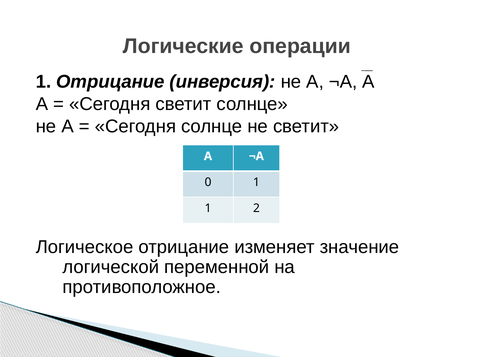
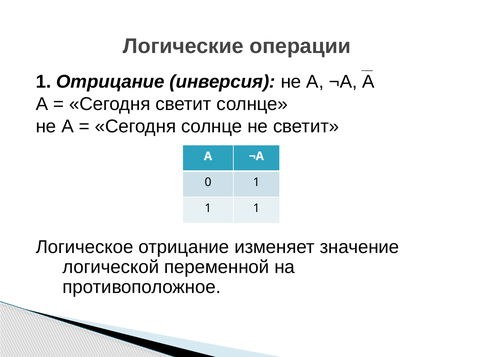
2 at (256, 209): 2 -> 1
